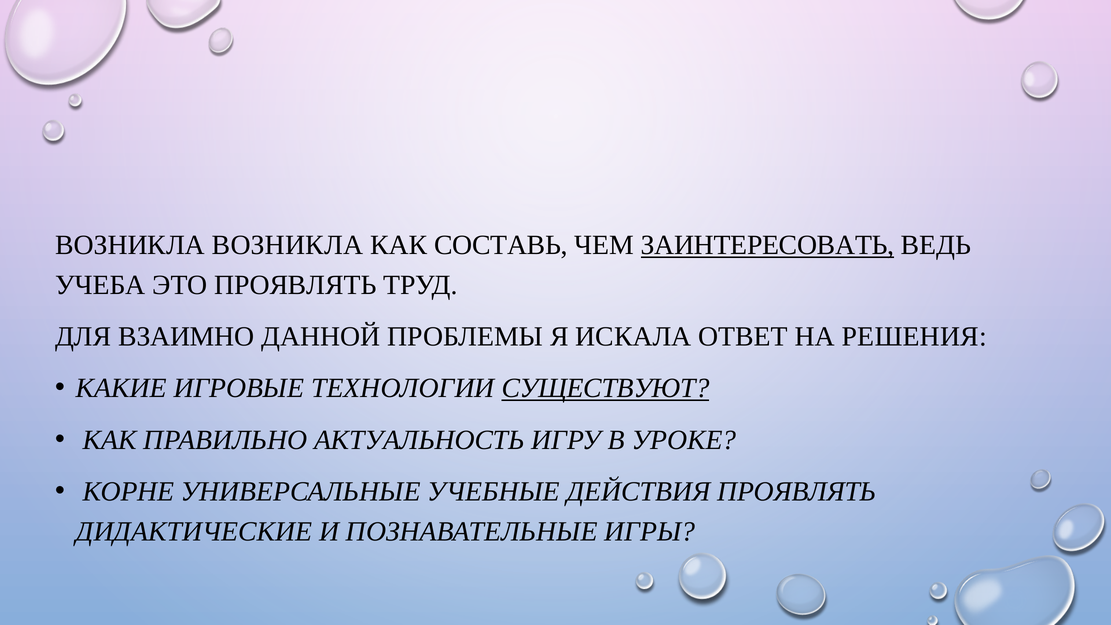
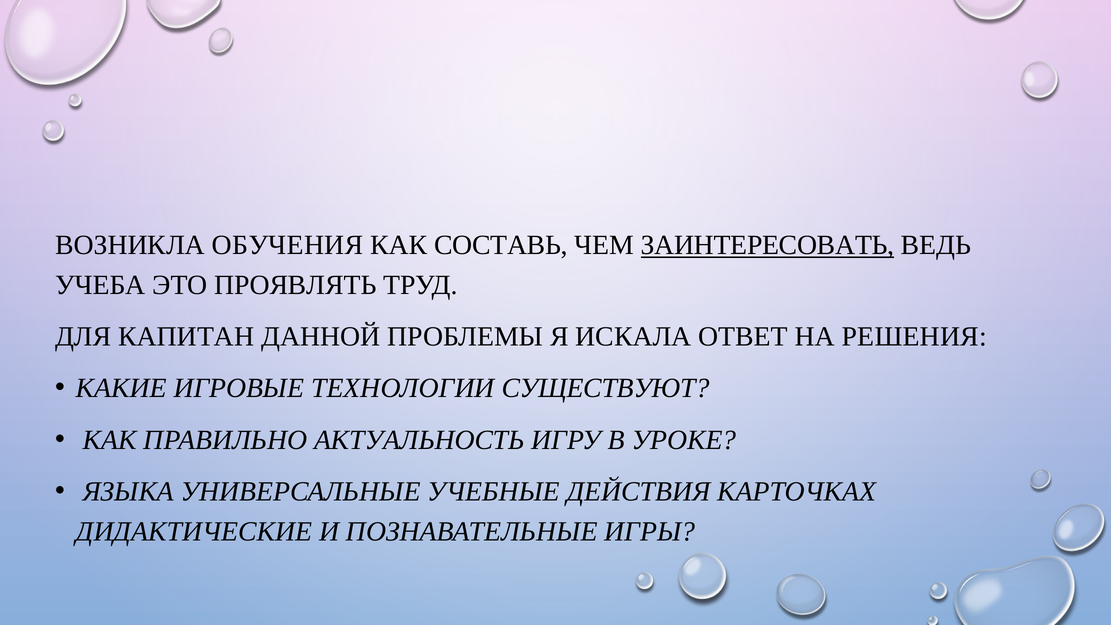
ВОЗНИКЛА ВОЗНИКЛА: ВОЗНИКЛА -> ОБУЧЕНИЯ
ВЗАИМНО: ВЗАИМНО -> КАПИТАН
СУЩЕСТВУЮТ underline: present -> none
КОРНЕ: КОРНЕ -> ЯЗЫКА
ДЕЙСТВИЯ ПРОЯВЛЯТЬ: ПРОЯВЛЯТЬ -> КАРТОЧКАХ
